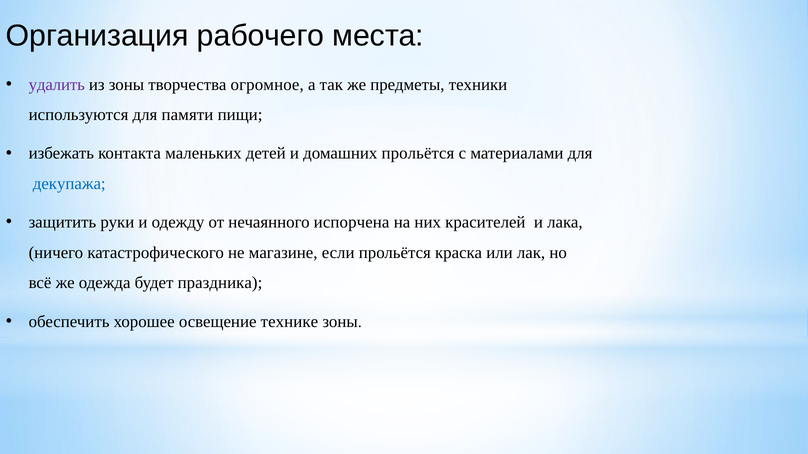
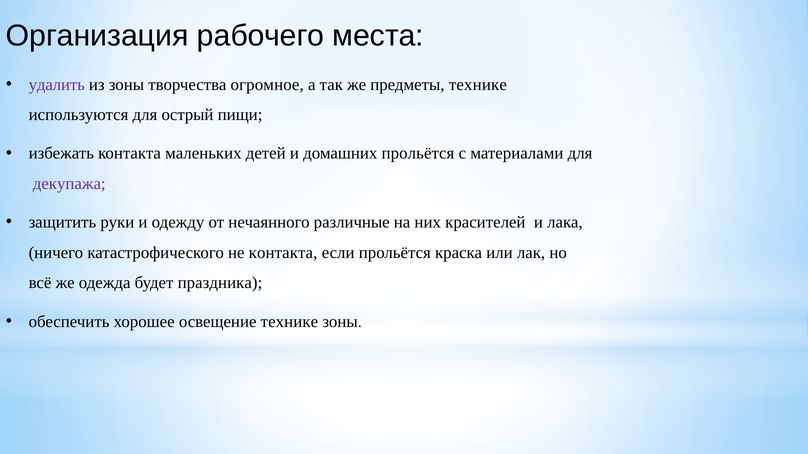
предметы техники: техники -> технике
памяти: памяти -> острый
декупажа colour: blue -> purple
испорчена: испорчена -> различные
не магазине: магазине -> контакта
